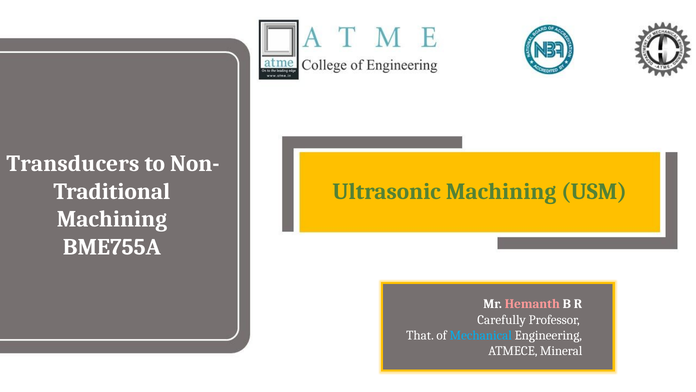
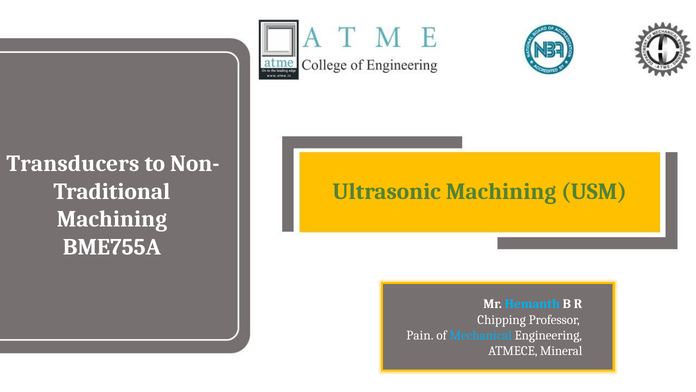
Hemanth colour: pink -> light blue
Carefully: Carefully -> Chipping
That: That -> Pain
